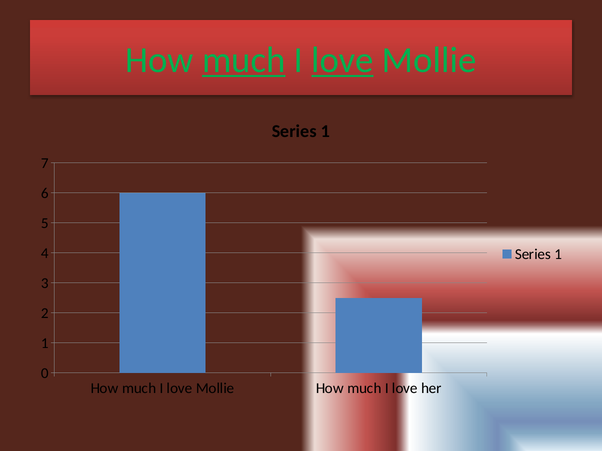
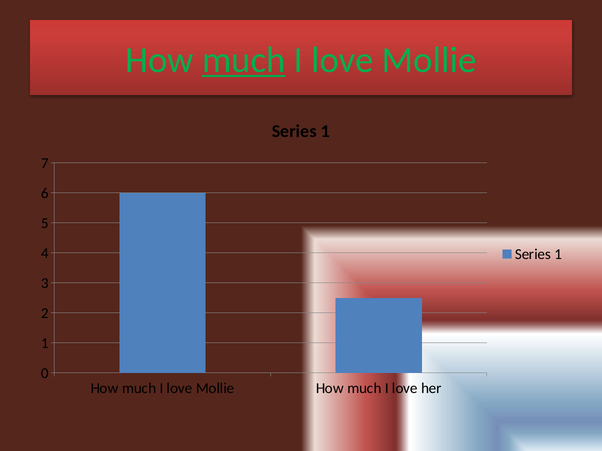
love at (343, 60) underline: present -> none
